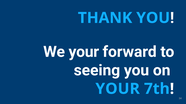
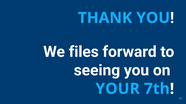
We your: your -> files
